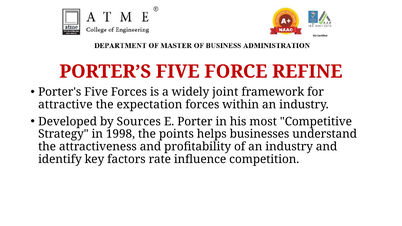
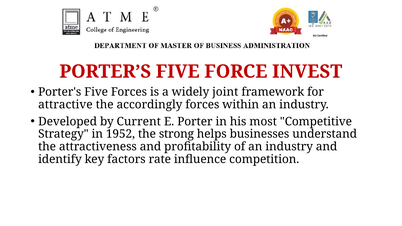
REFINE: REFINE -> INVEST
expectation: expectation -> accordingly
Sources: Sources -> Current
1998: 1998 -> 1952
points: points -> strong
